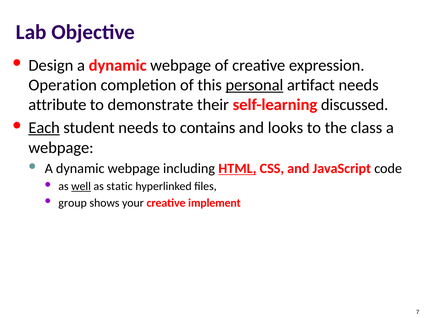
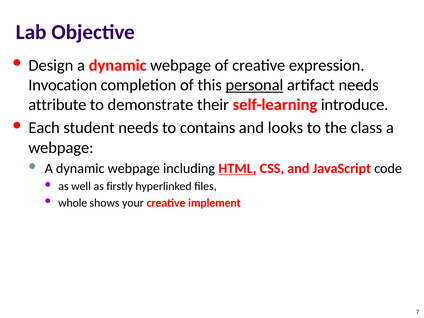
Operation: Operation -> Invocation
discussed: discussed -> introduce
Each underline: present -> none
well underline: present -> none
static: static -> firstly
group: group -> whole
